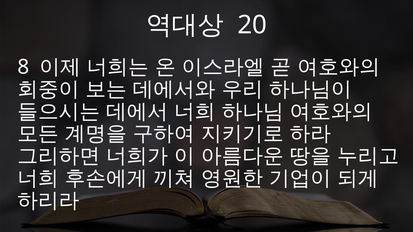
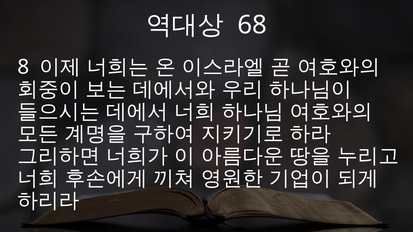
20: 20 -> 68
